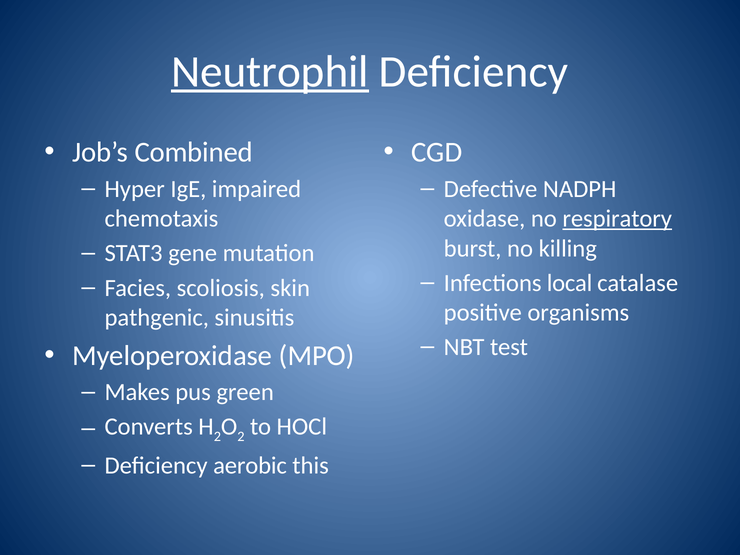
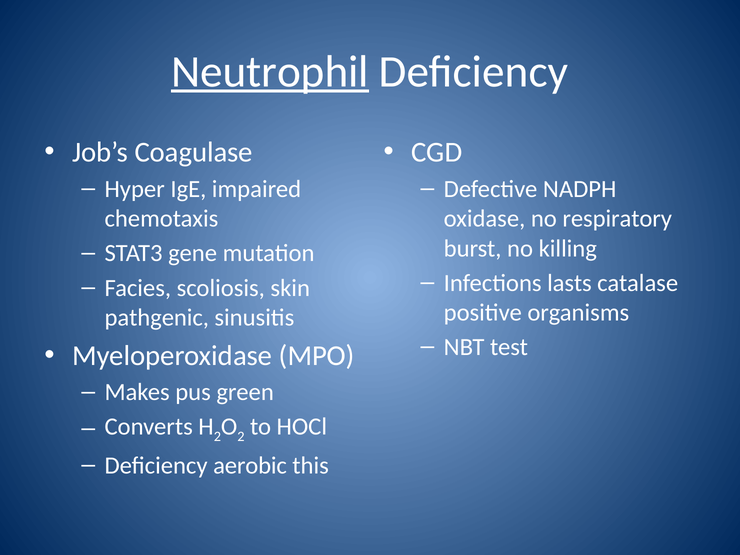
Combined: Combined -> Coagulase
respiratory underline: present -> none
local: local -> lasts
